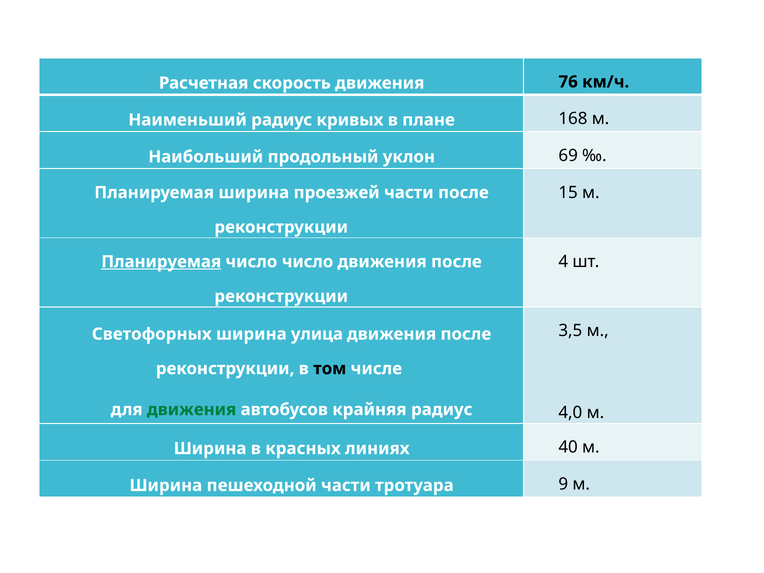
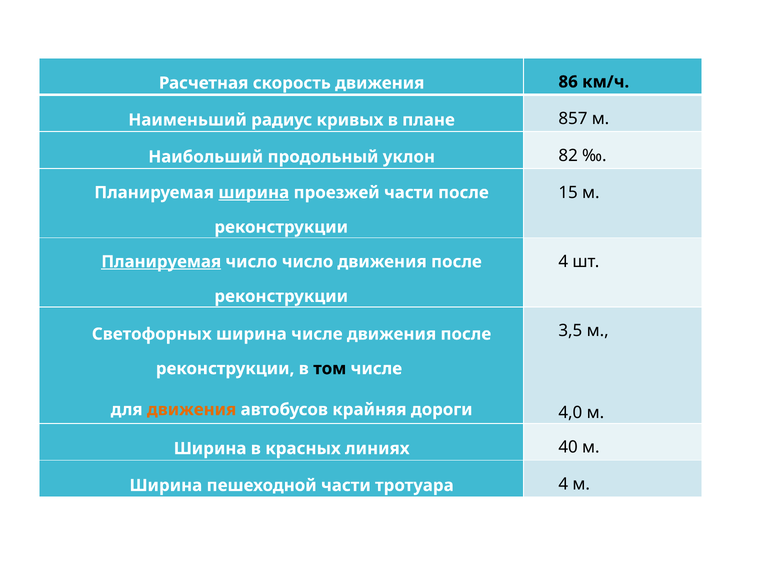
76: 76 -> 86
168: 168 -> 857
69: 69 -> 82
ширина at (254, 193) underline: none -> present
ширина улица: улица -> числе
движения at (192, 410) colour: green -> orange
крайняя радиус: радиус -> дороги
тротуара 9: 9 -> 4
